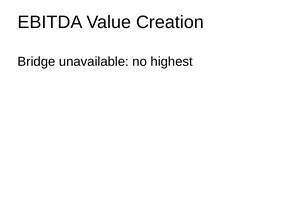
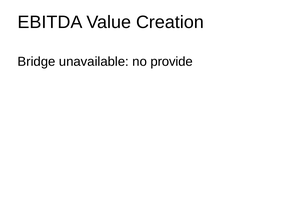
highest: highest -> provide
